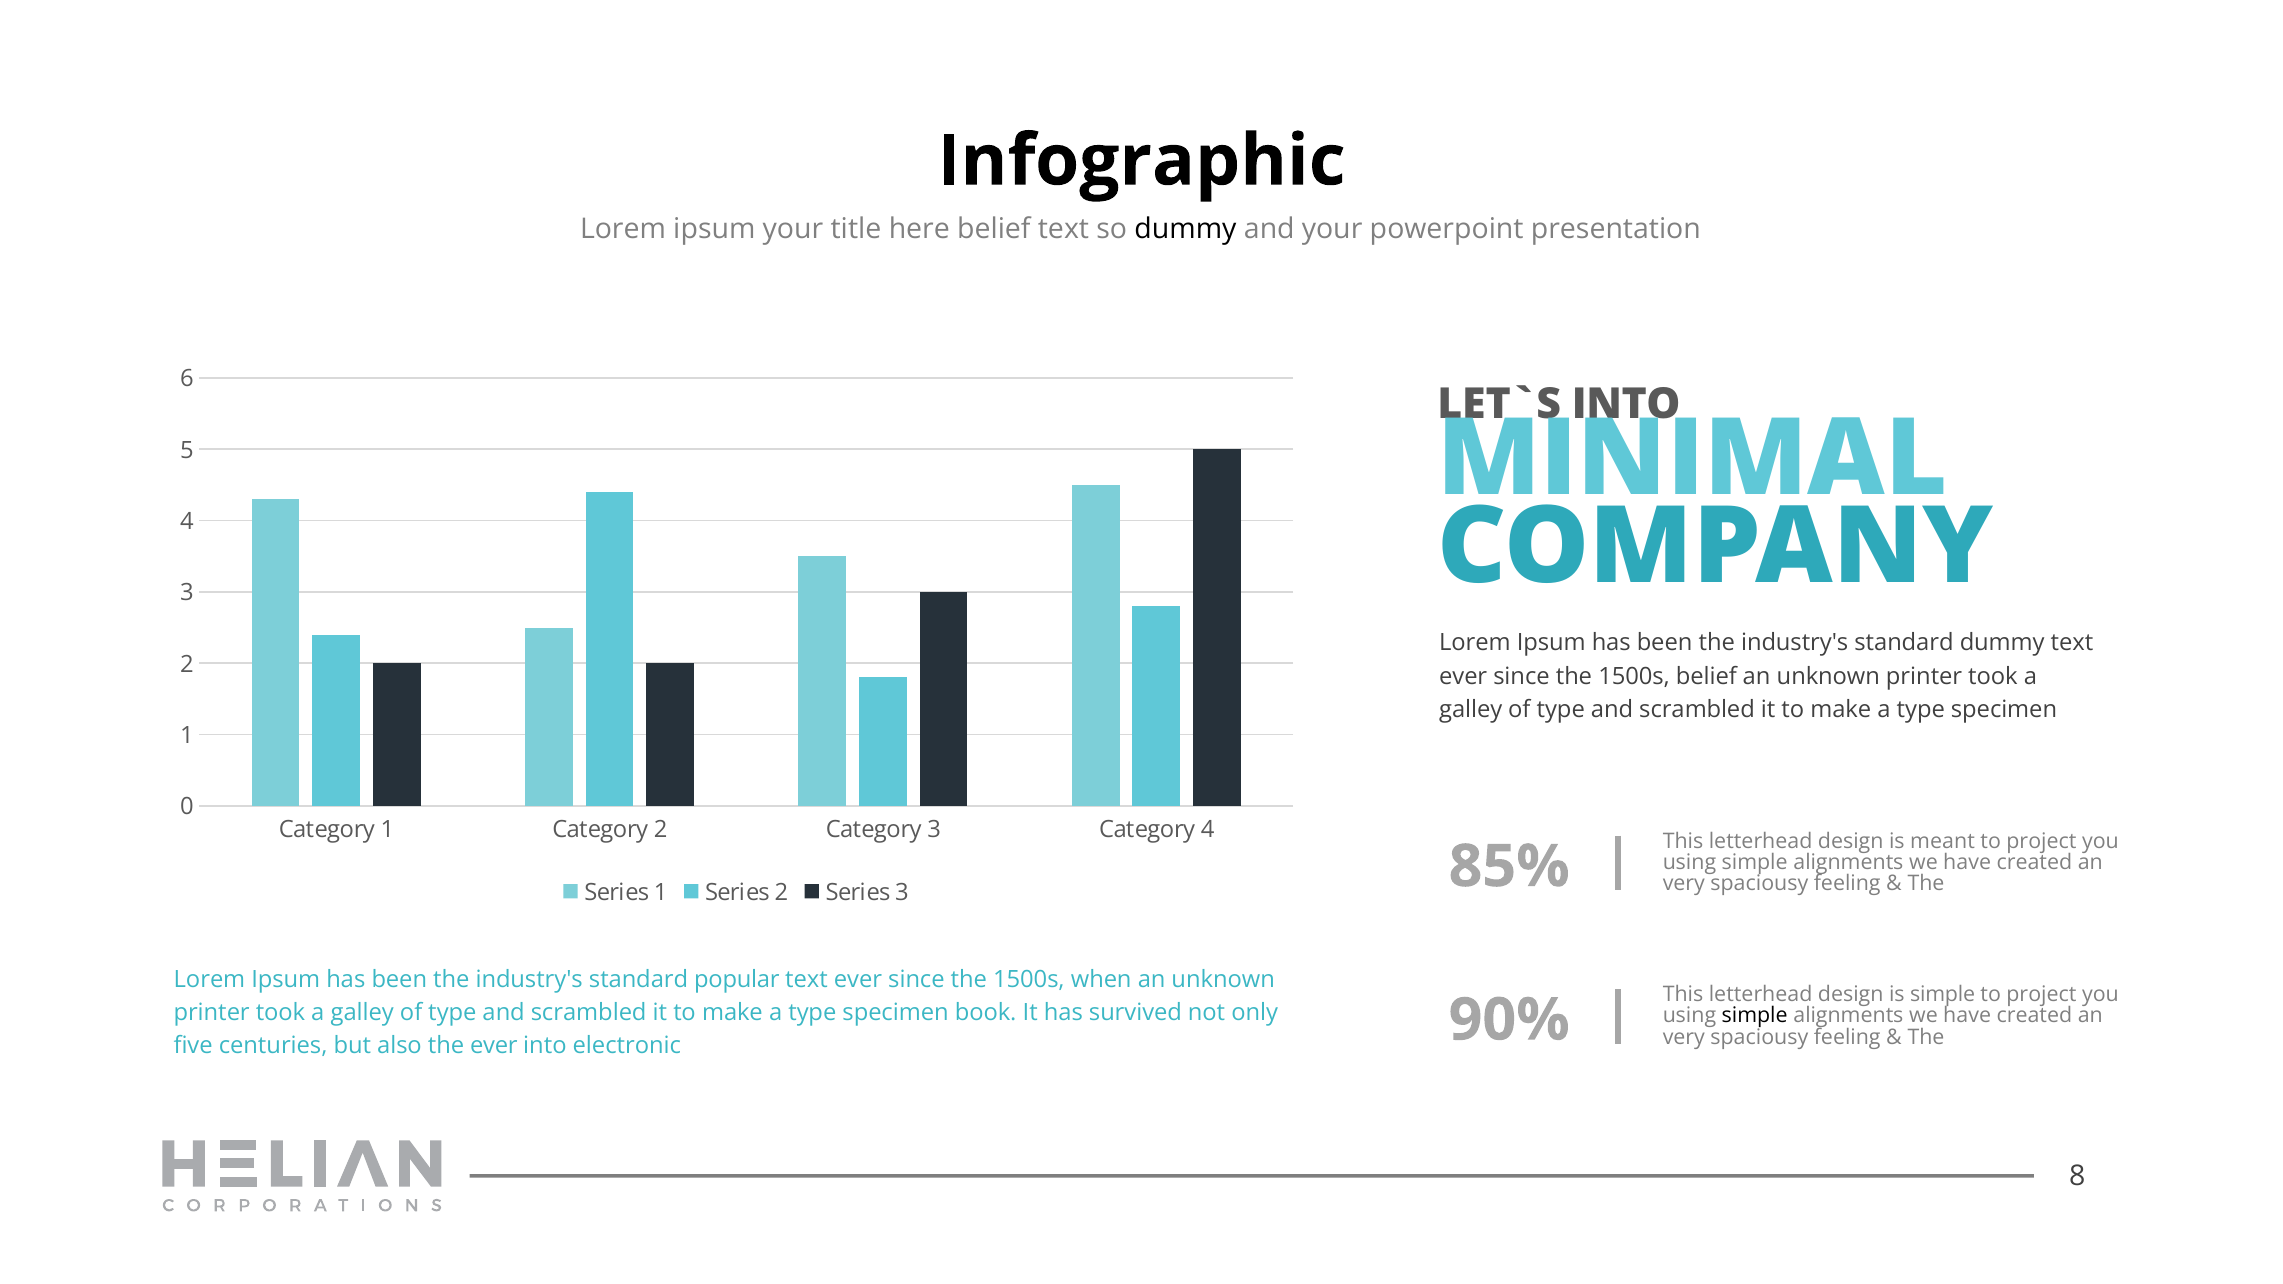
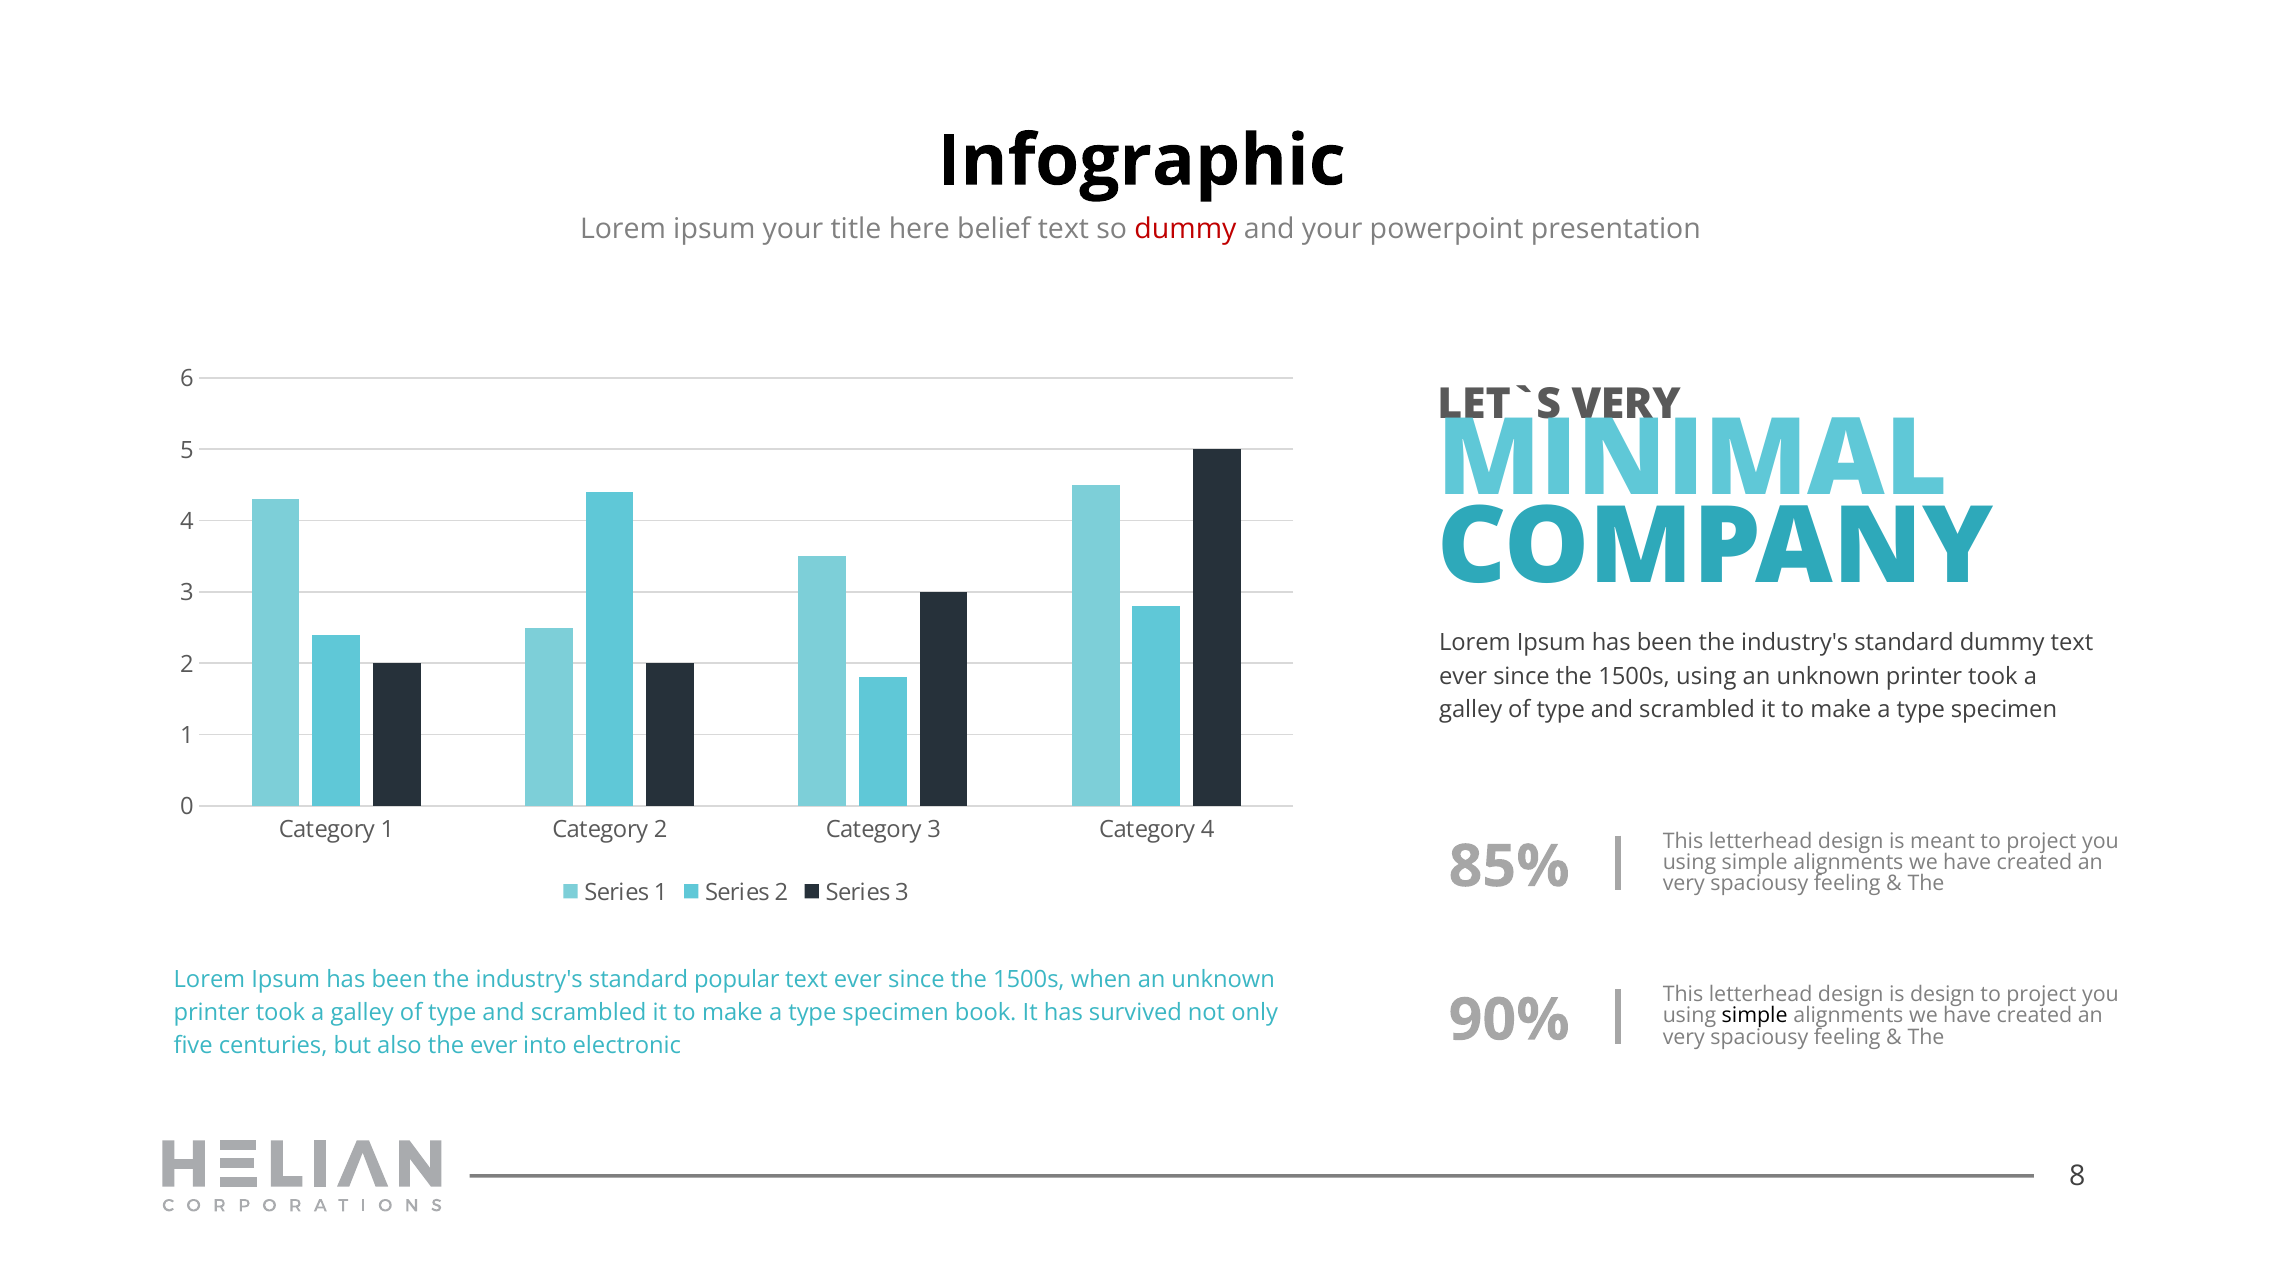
dummy at (1185, 229) colour: black -> red
INTO at (1626, 405): INTO -> VERY
1500s belief: belief -> using
is simple: simple -> design
